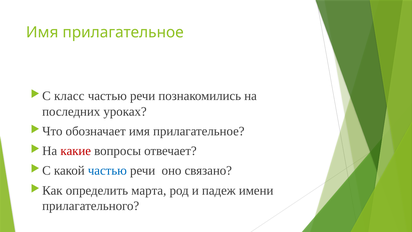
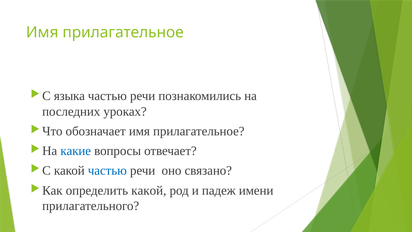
класс: класс -> языка
какие colour: red -> blue
определить марта: марта -> какой
